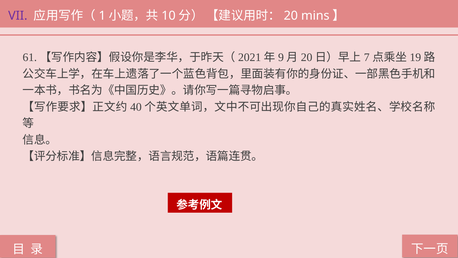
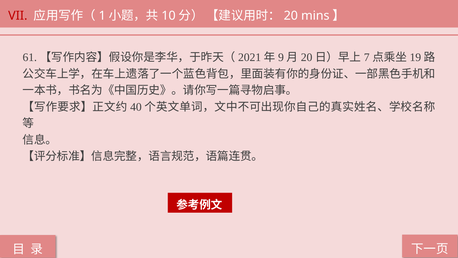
VII colour: purple -> red
